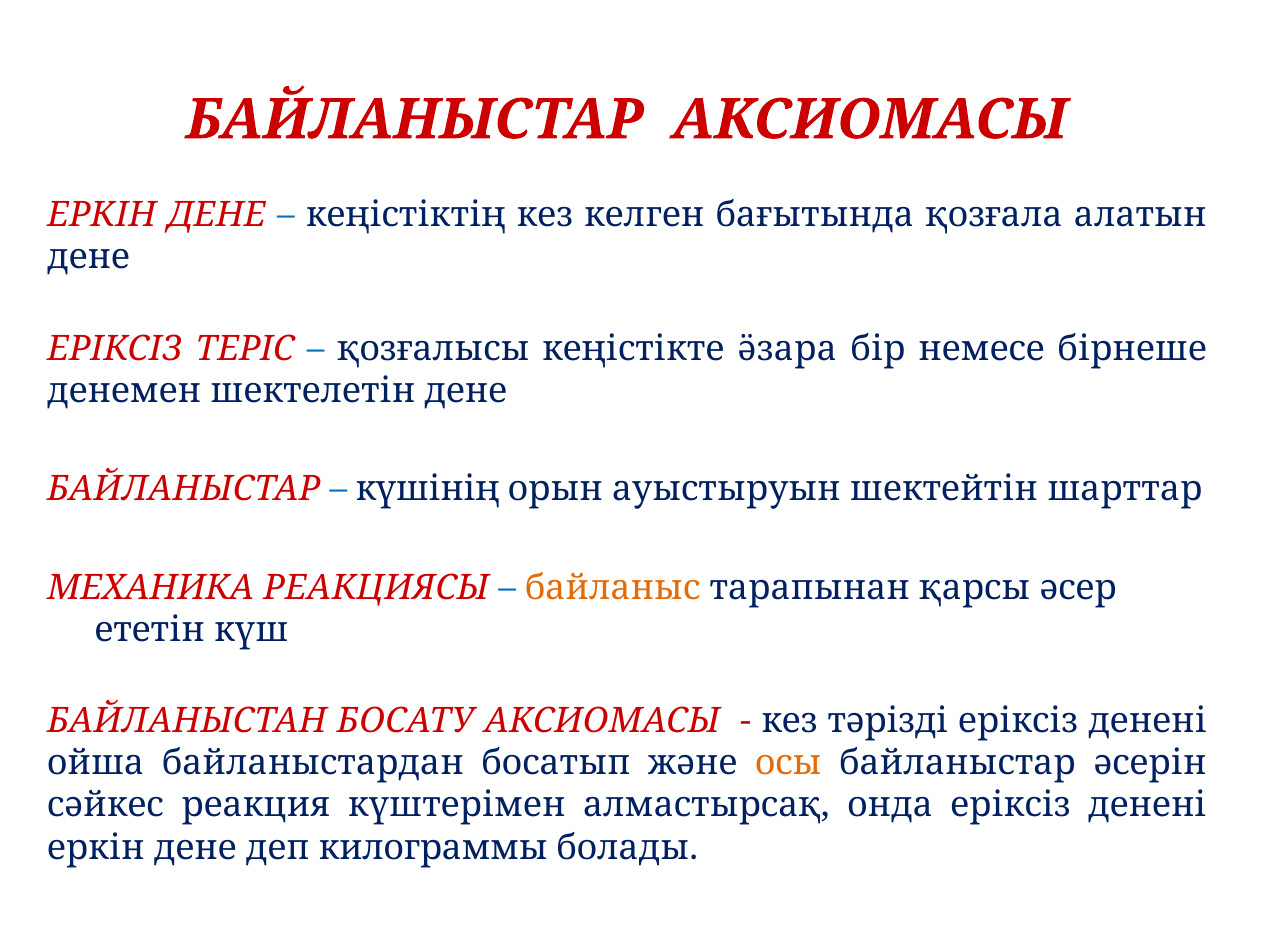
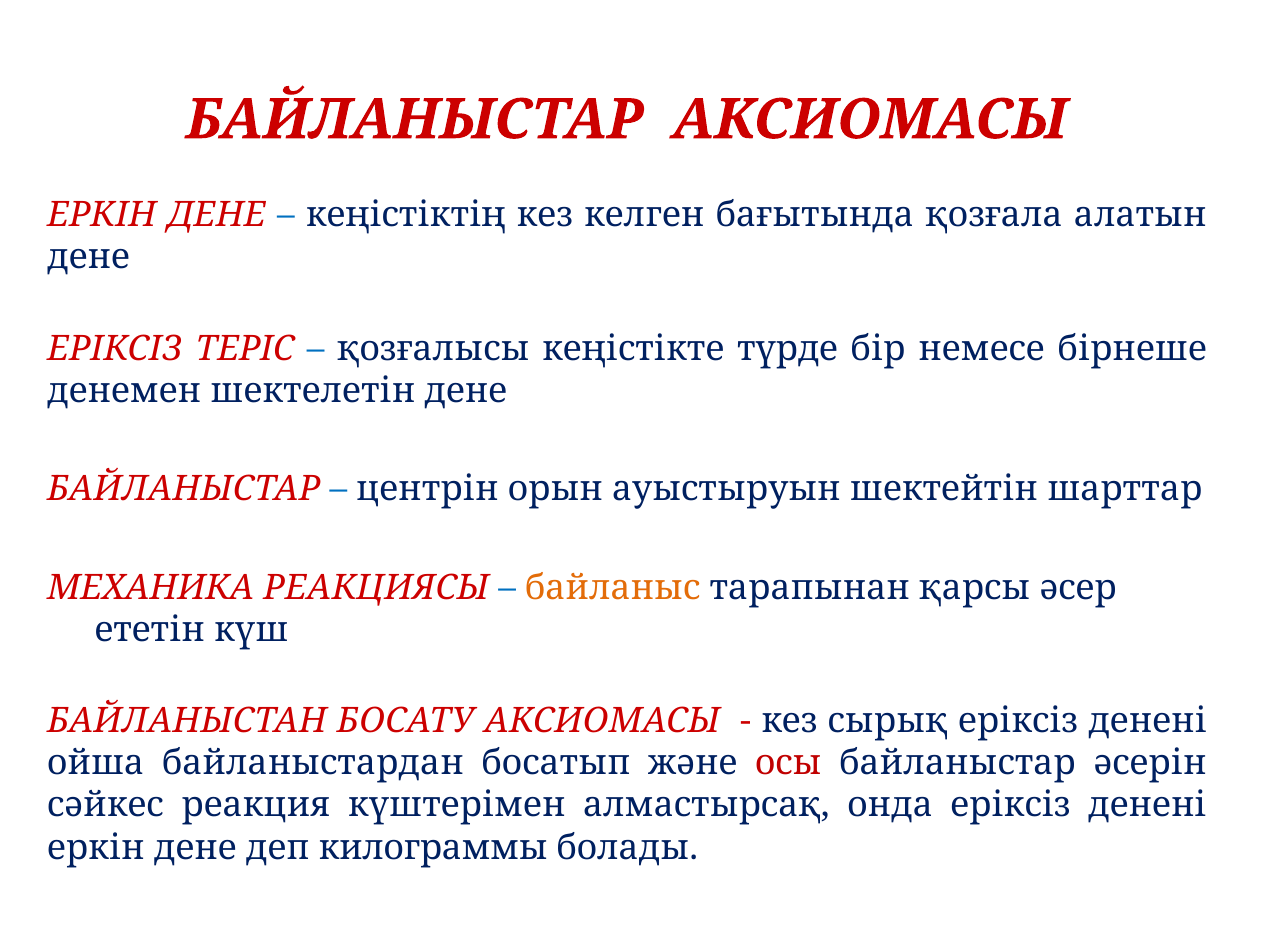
ӛзара: ӛзара -> түрде
күшінің: күшінің -> центрін
тәрізді: тәрізді -> сырық
осы colour: orange -> red
